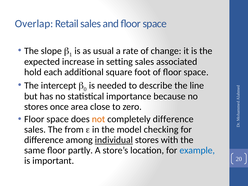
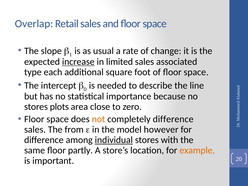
increase underline: none -> present
setting: setting -> limited
hold: hold -> type
once: once -> plots
checking: checking -> however
example colour: blue -> orange
